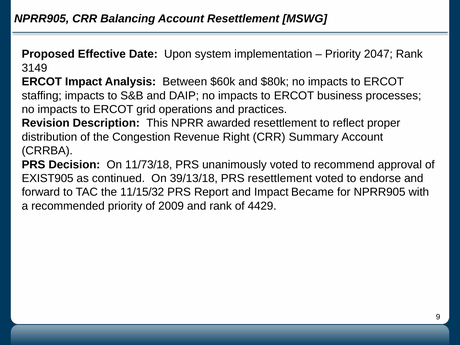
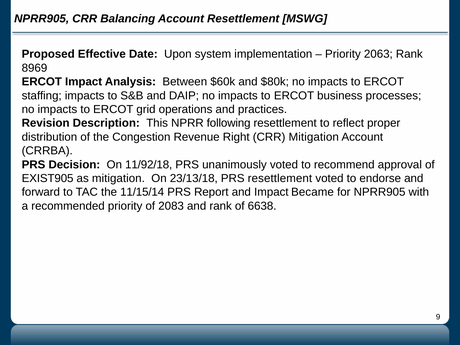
2047: 2047 -> 2063
3149: 3149 -> 8969
awarded: awarded -> following
CRR Summary: Summary -> Mitigation
11/73/18: 11/73/18 -> 11/92/18
as continued: continued -> mitigation
39/13/18: 39/13/18 -> 23/13/18
11/15/32: 11/15/32 -> 11/15/14
2009: 2009 -> 2083
4429: 4429 -> 6638
